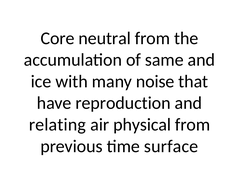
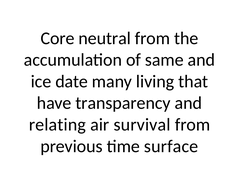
with: with -> date
noise: noise -> living
reproduction: reproduction -> transparency
physical: physical -> survival
